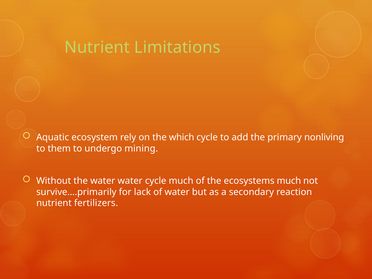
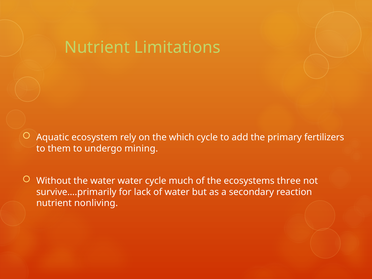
nonliving: nonliving -> fertilizers
ecosystems much: much -> three
fertilizers: fertilizers -> nonliving
